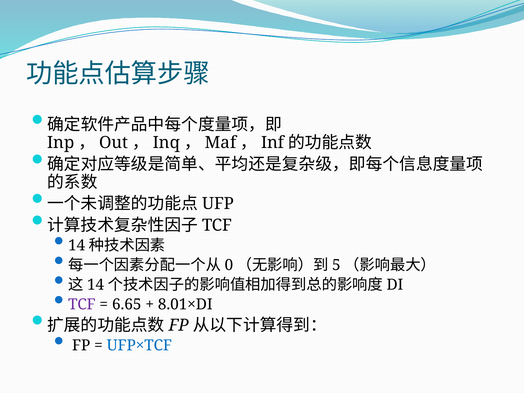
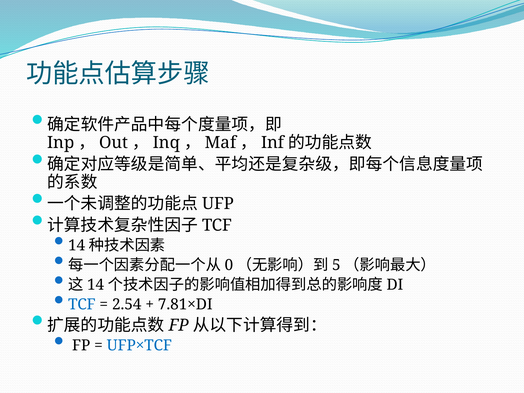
TCF at (82, 304) colour: purple -> blue
6.65: 6.65 -> 2.54
8.01×DI: 8.01×DI -> 7.81×DI
